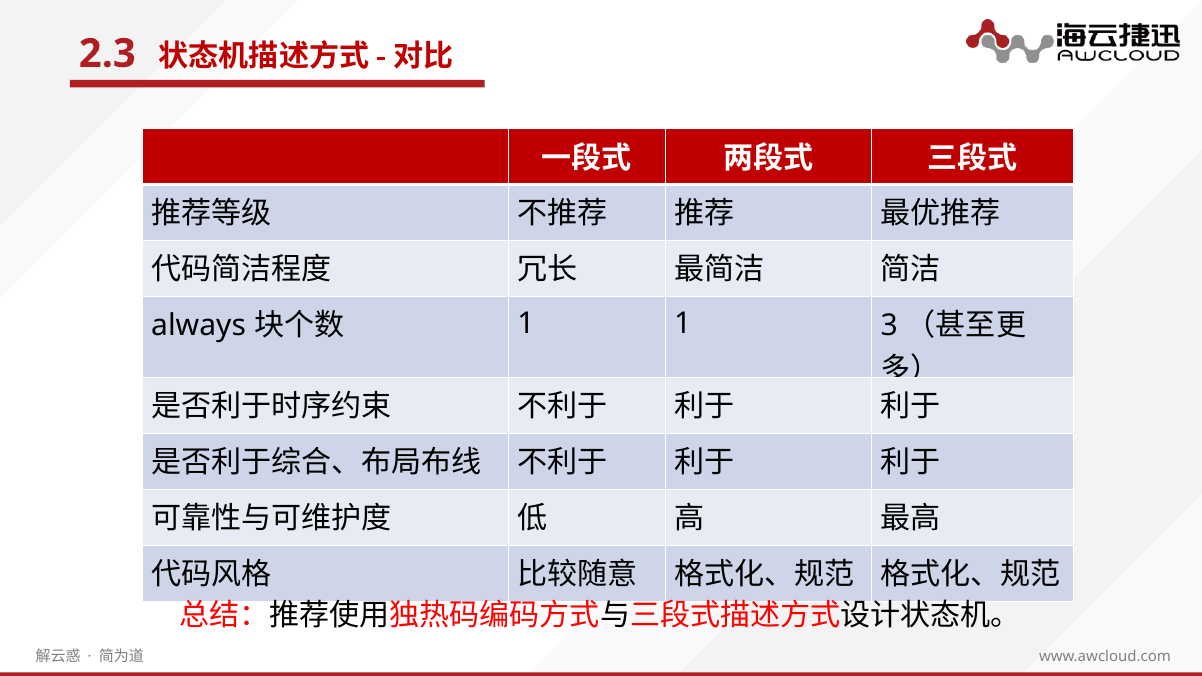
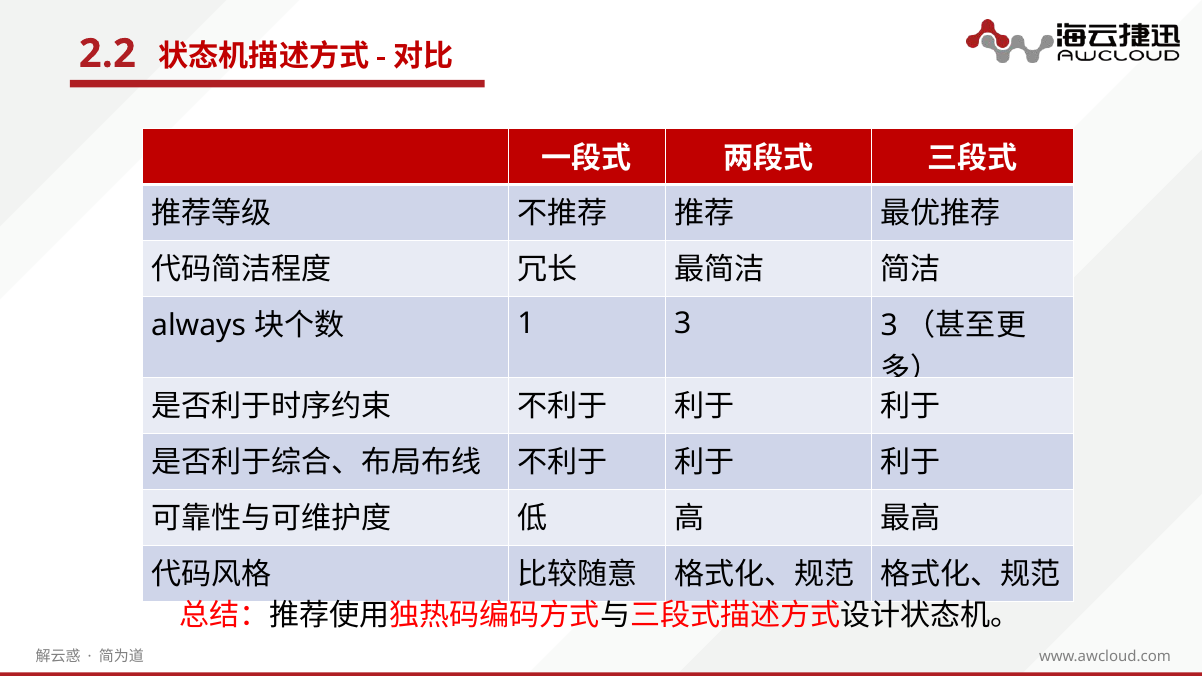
2.3: 2.3 -> 2.2
1 1: 1 -> 3
